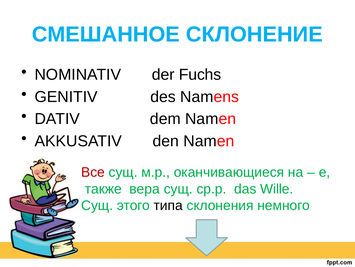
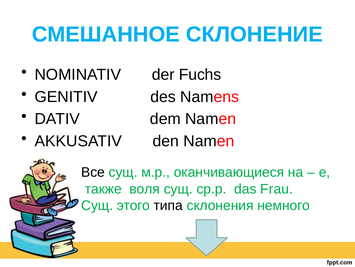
Все colour: red -> black
вера: вера -> воля
Wille: Wille -> Frau
